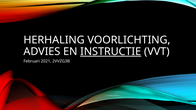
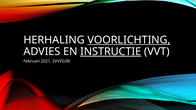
VOORLICHTING underline: none -> present
